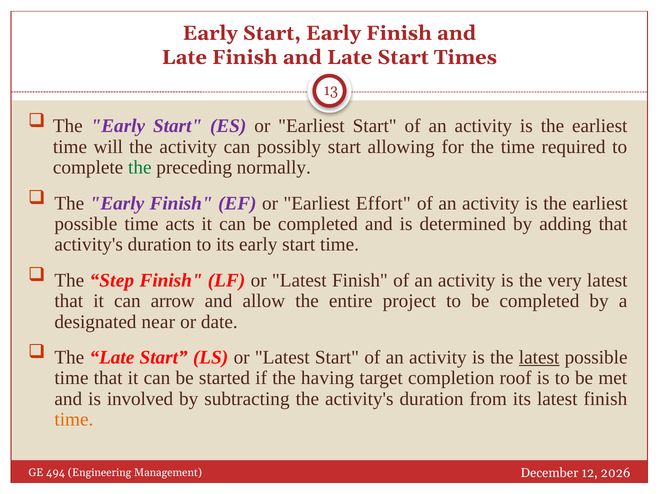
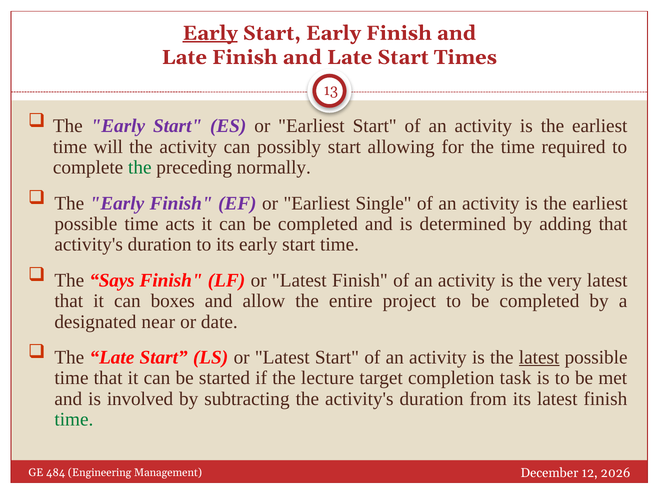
Early at (210, 33) underline: none -> present
Effort: Effort -> Single
Step: Step -> Says
arrow: arrow -> boxes
having: having -> lecture
roof: roof -> task
time at (74, 420) colour: orange -> green
494: 494 -> 484
